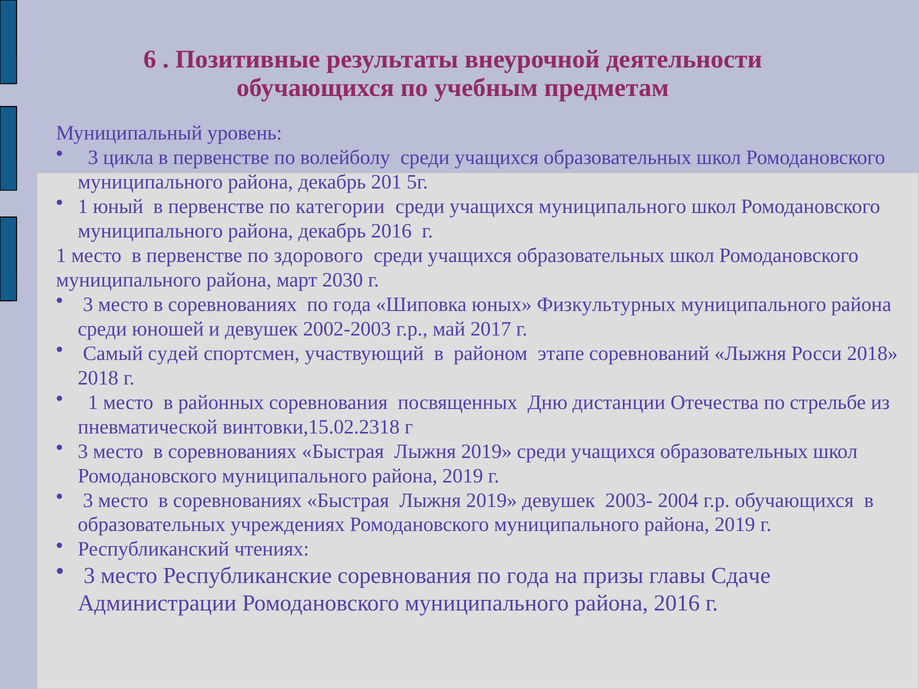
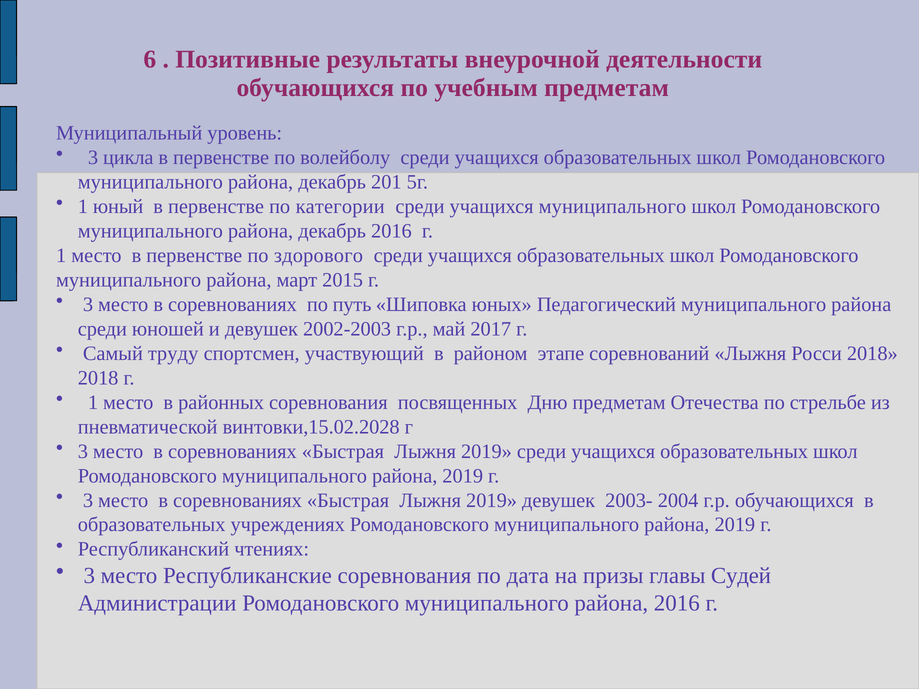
2030: 2030 -> 2015
соревнованиях по года: года -> путь
Физкультурных: Физкультурных -> Педагогический
судей: судей -> труду
Дню дистанции: дистанции -> предметам
винтовки,15.02.2318: винтовки,15.02.2318 -> винтовки,15.02.2028
соревнования по года: года -> дата
Сдаче: Сдаче -> Судей
